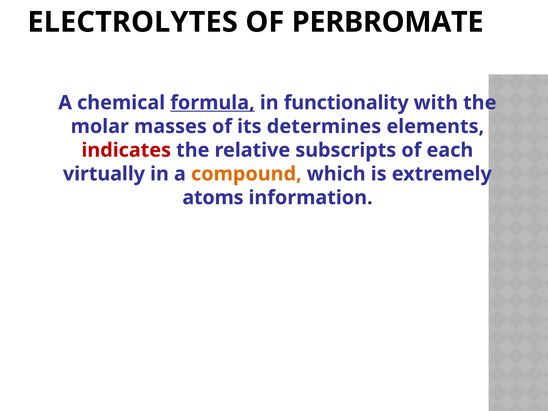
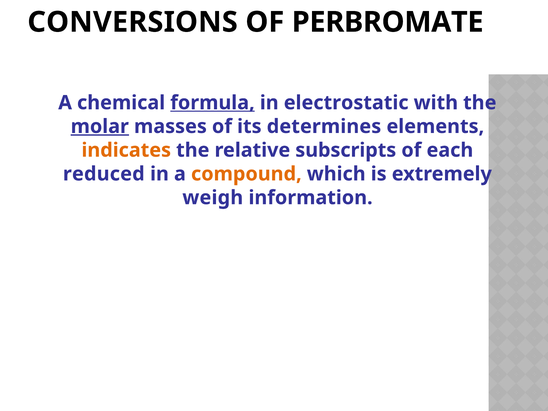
ELECTROLYTES: ELECTROLYTES -> CONVERSIONS
functionality: functionality -> electrostatic
molar underline: none -> present
indicates colour: red -> orange
virtually: virtually -> reduced
atoms: atoms -> weigh
